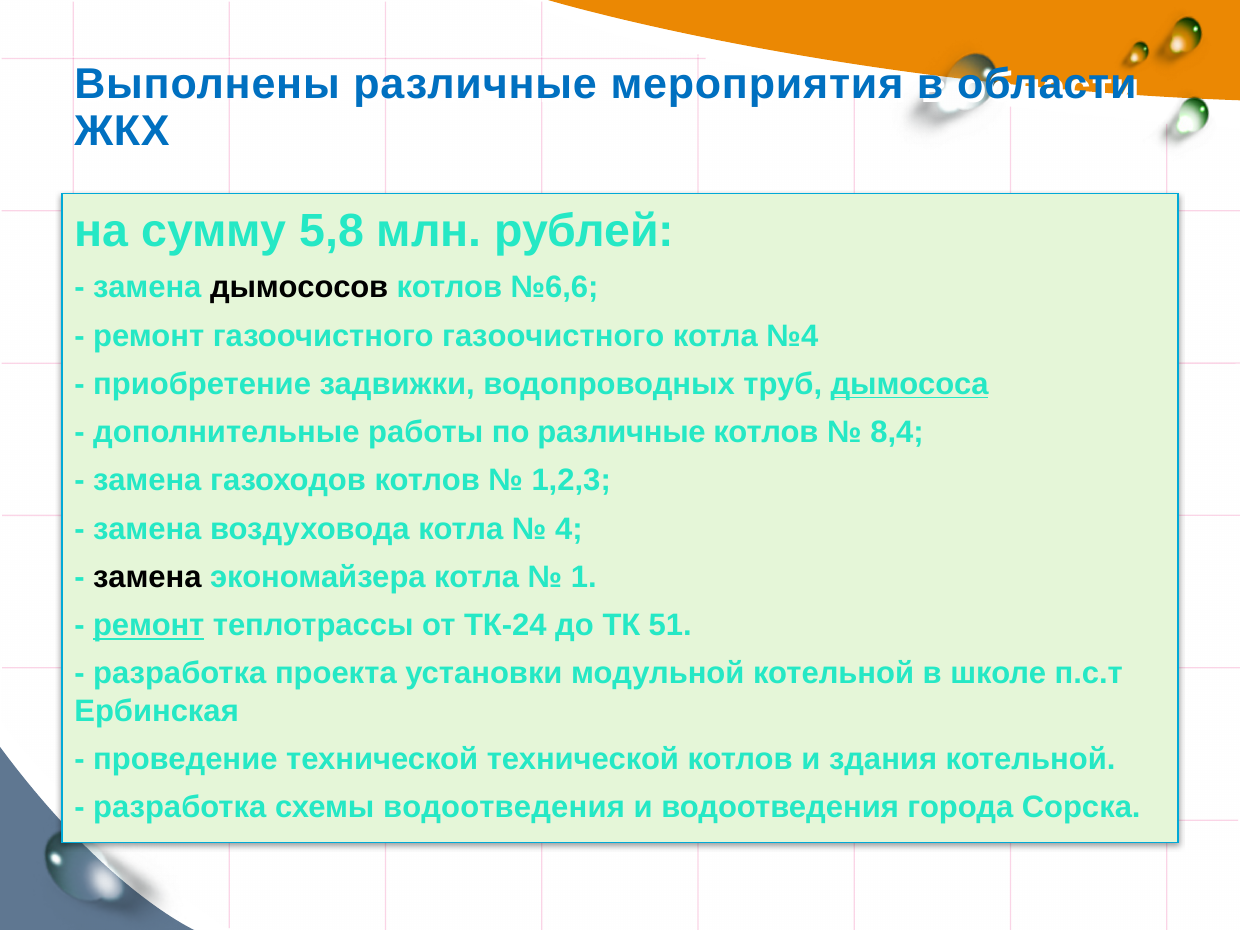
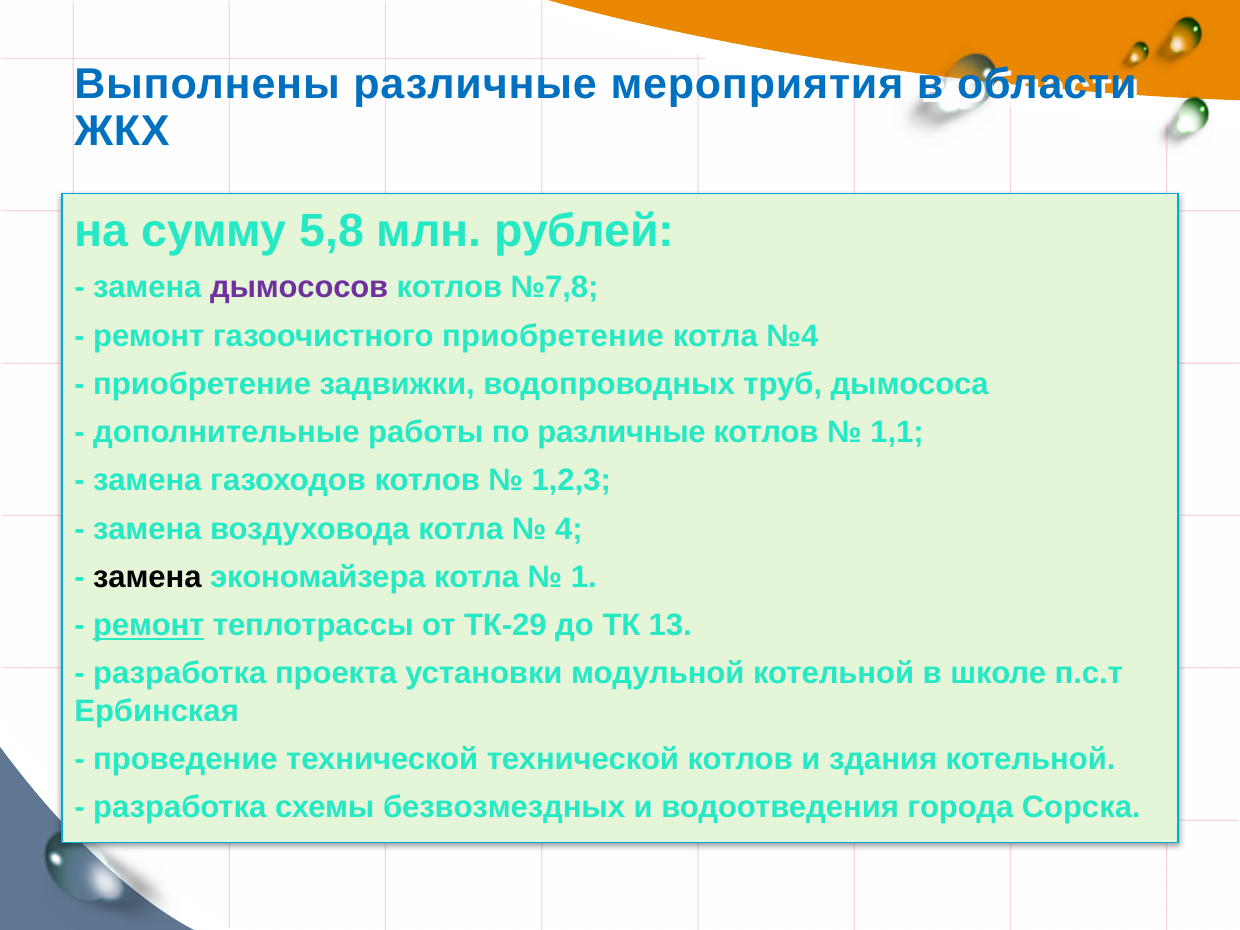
дымососов colour: black -> purple
№6,6: №6,6 -> №7,8
газоочистного газоочистного: газоочистного -> приобретение
дымососа underline: present -> none
8,4: 8,4 -> 1,1
ТК-24: ТК-24 -> ТК-29
51: 51 -> 13
схемы водоотведения: водоотведения -> безвозмездных
